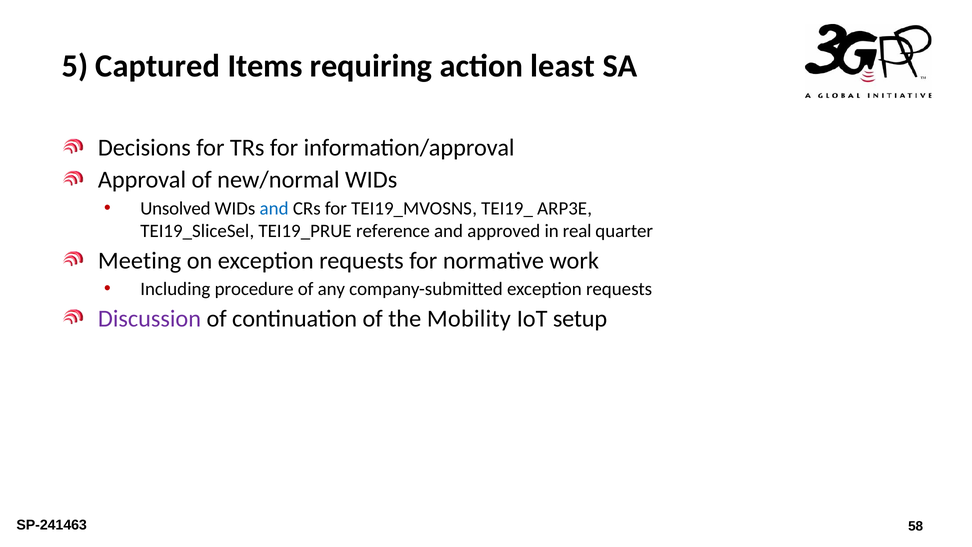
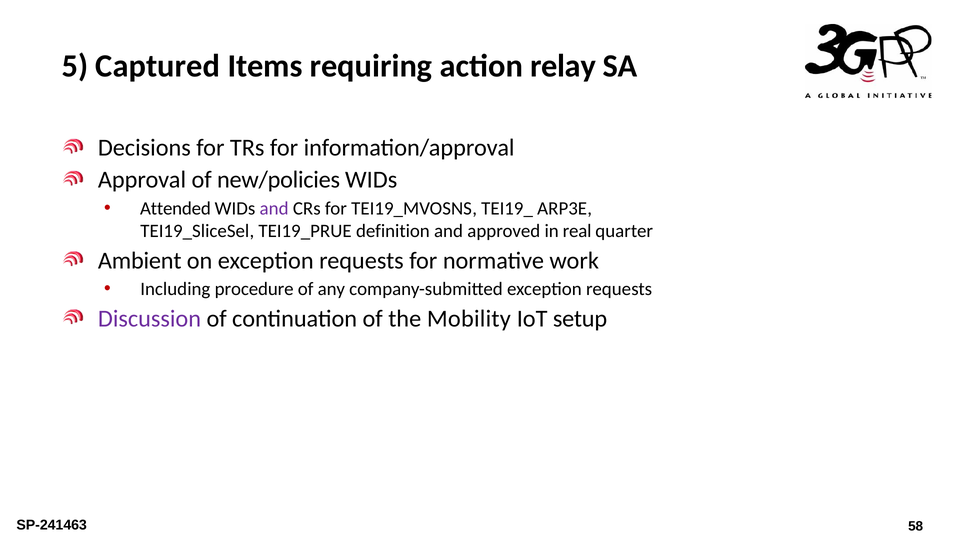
least: least -> relay
new/normal: new/normal -> new/policies
Unsolved: Unsolved -> Attended
and at (274, 208) colour: blue -> purple
reference: reference -> definition
Meeting: Meeting -> Ambient
